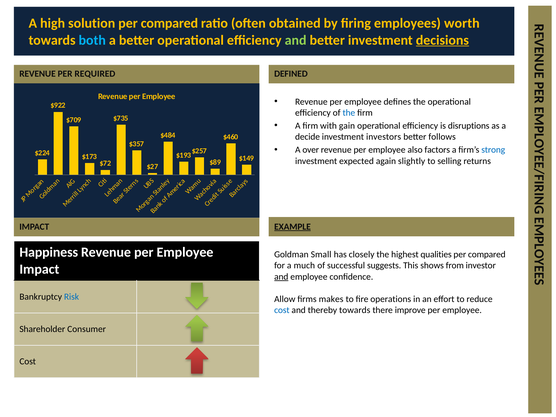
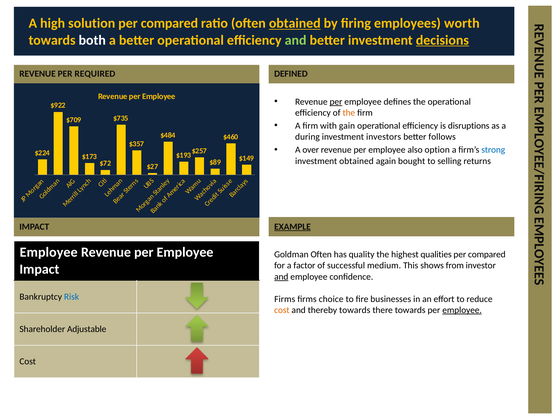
obtained at (295, 23) underline: none -> present
both colour: light blue -> white
per at (336, 102) underline: none -> present
the at (349, 113) colour: blue -> orange
decide: decide -> during
factors: factors -> option
investment expected: expected -> obtained
slightly: slightly -> bought
Happiness at (49, 252): Happiness -> Employee
Goldman Small: Small -> Often
closely: closely -> quality
much: much -> factor
suggests: suggests -> medium
Allow at (285, 299): Allow -> Firms
makes: makes -> choice
operations: operations -> businesses
cost at (282, 310) colour: blue -> orange
there improve: improve -> towards
employee at (462, 310) underline: none -> present
Consumer: Consumer -> Adjustable
